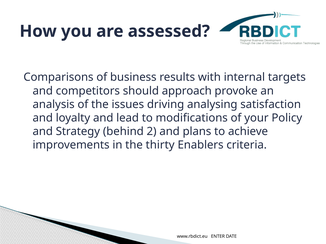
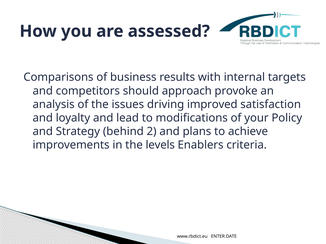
analysing: analysing -> improved
thirty: thirty -> levels
